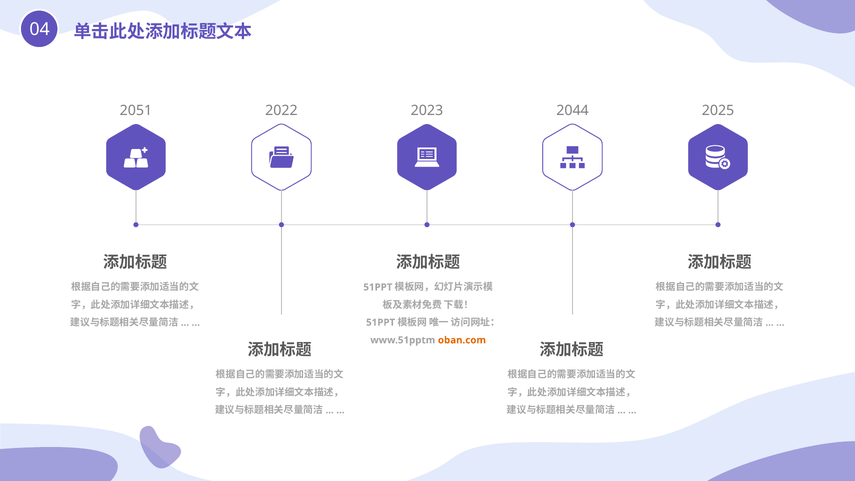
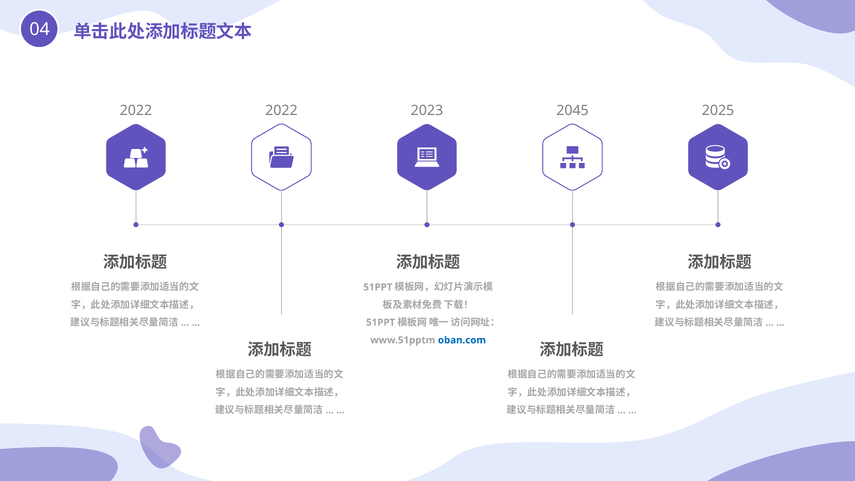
2051 at (136, 111): 2051 -> 2022
2044: 2044 -> 2045
oban.com colour: orange -> blue
